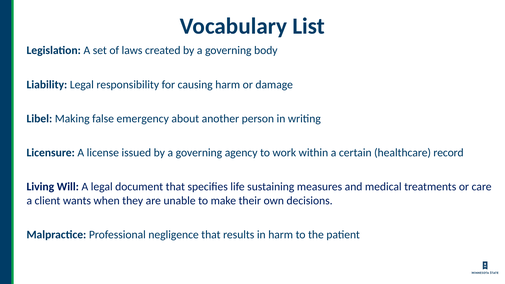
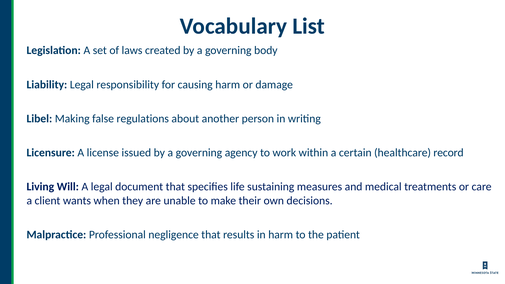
emergency: emergency -> regulations
